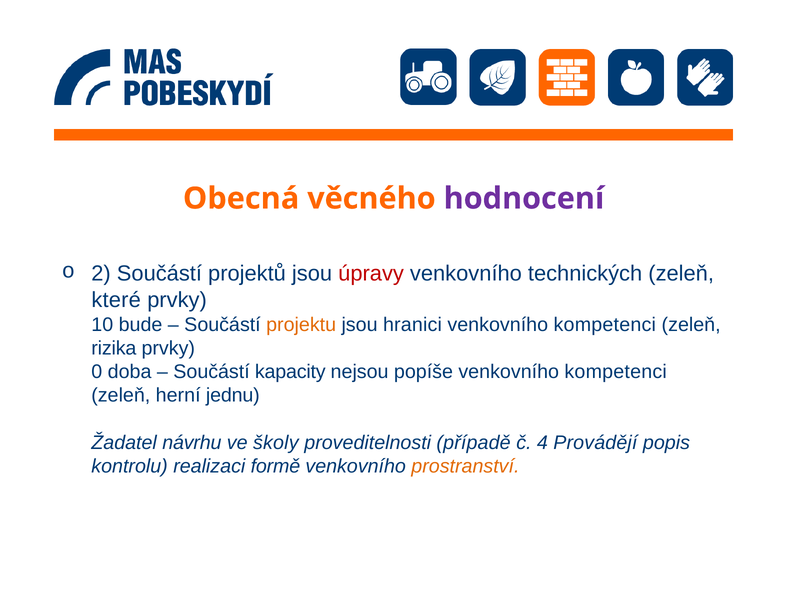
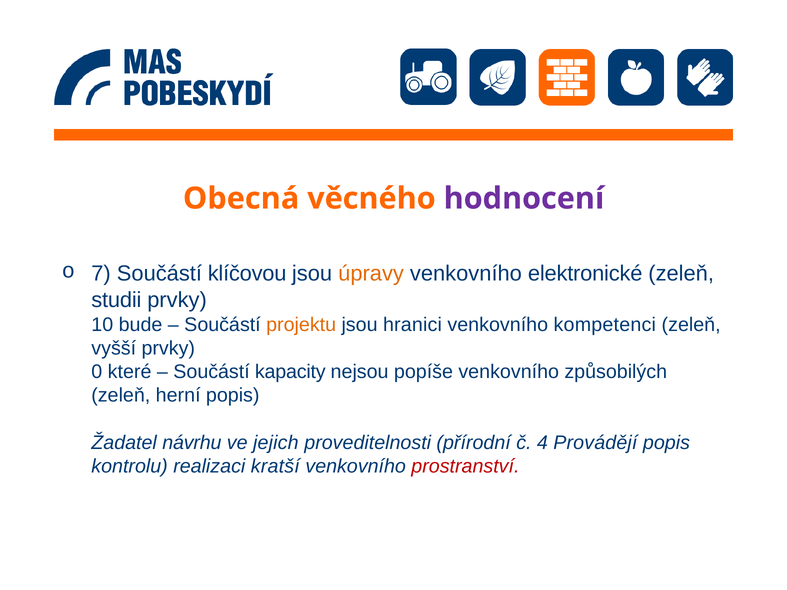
2: 2 -> 7
projektů: projektů -> klíčovou
úpravy colour: red -> orange
technických: technických -> elektronické
které: které -> studii
rizika: rizika -> vyšší
doba: doba -> které
kompetenci at (616, 372): kompetenci -> způsobilých
herní jednu: jednu -> popis
školy: školy -> jejich
případě: případě -> přírodní
formě: formě -> kratší
prostranství colour: orange -> red
